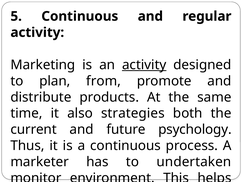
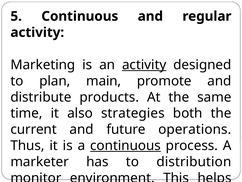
from: from -> main
psychology: psychology -> operations
continuous at (125, 145) underline: none -> present
undertaken: undertaken -> distribution
